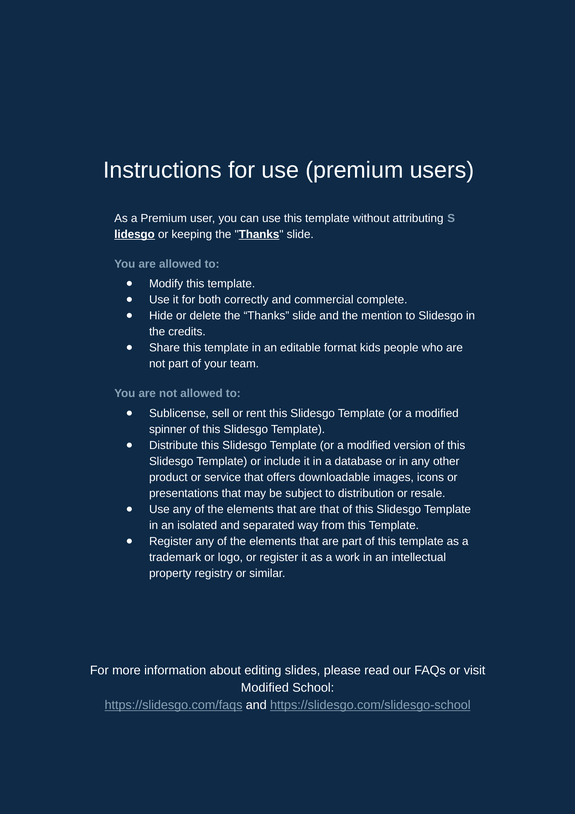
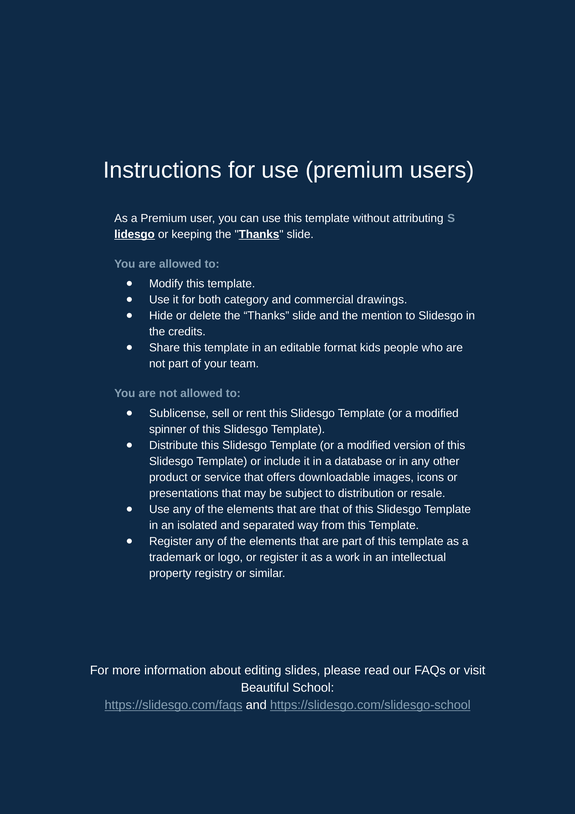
correctly: correctly -> category
complete: complete -> drawings
Modified at (265, 687): Modified -> Beautiful
